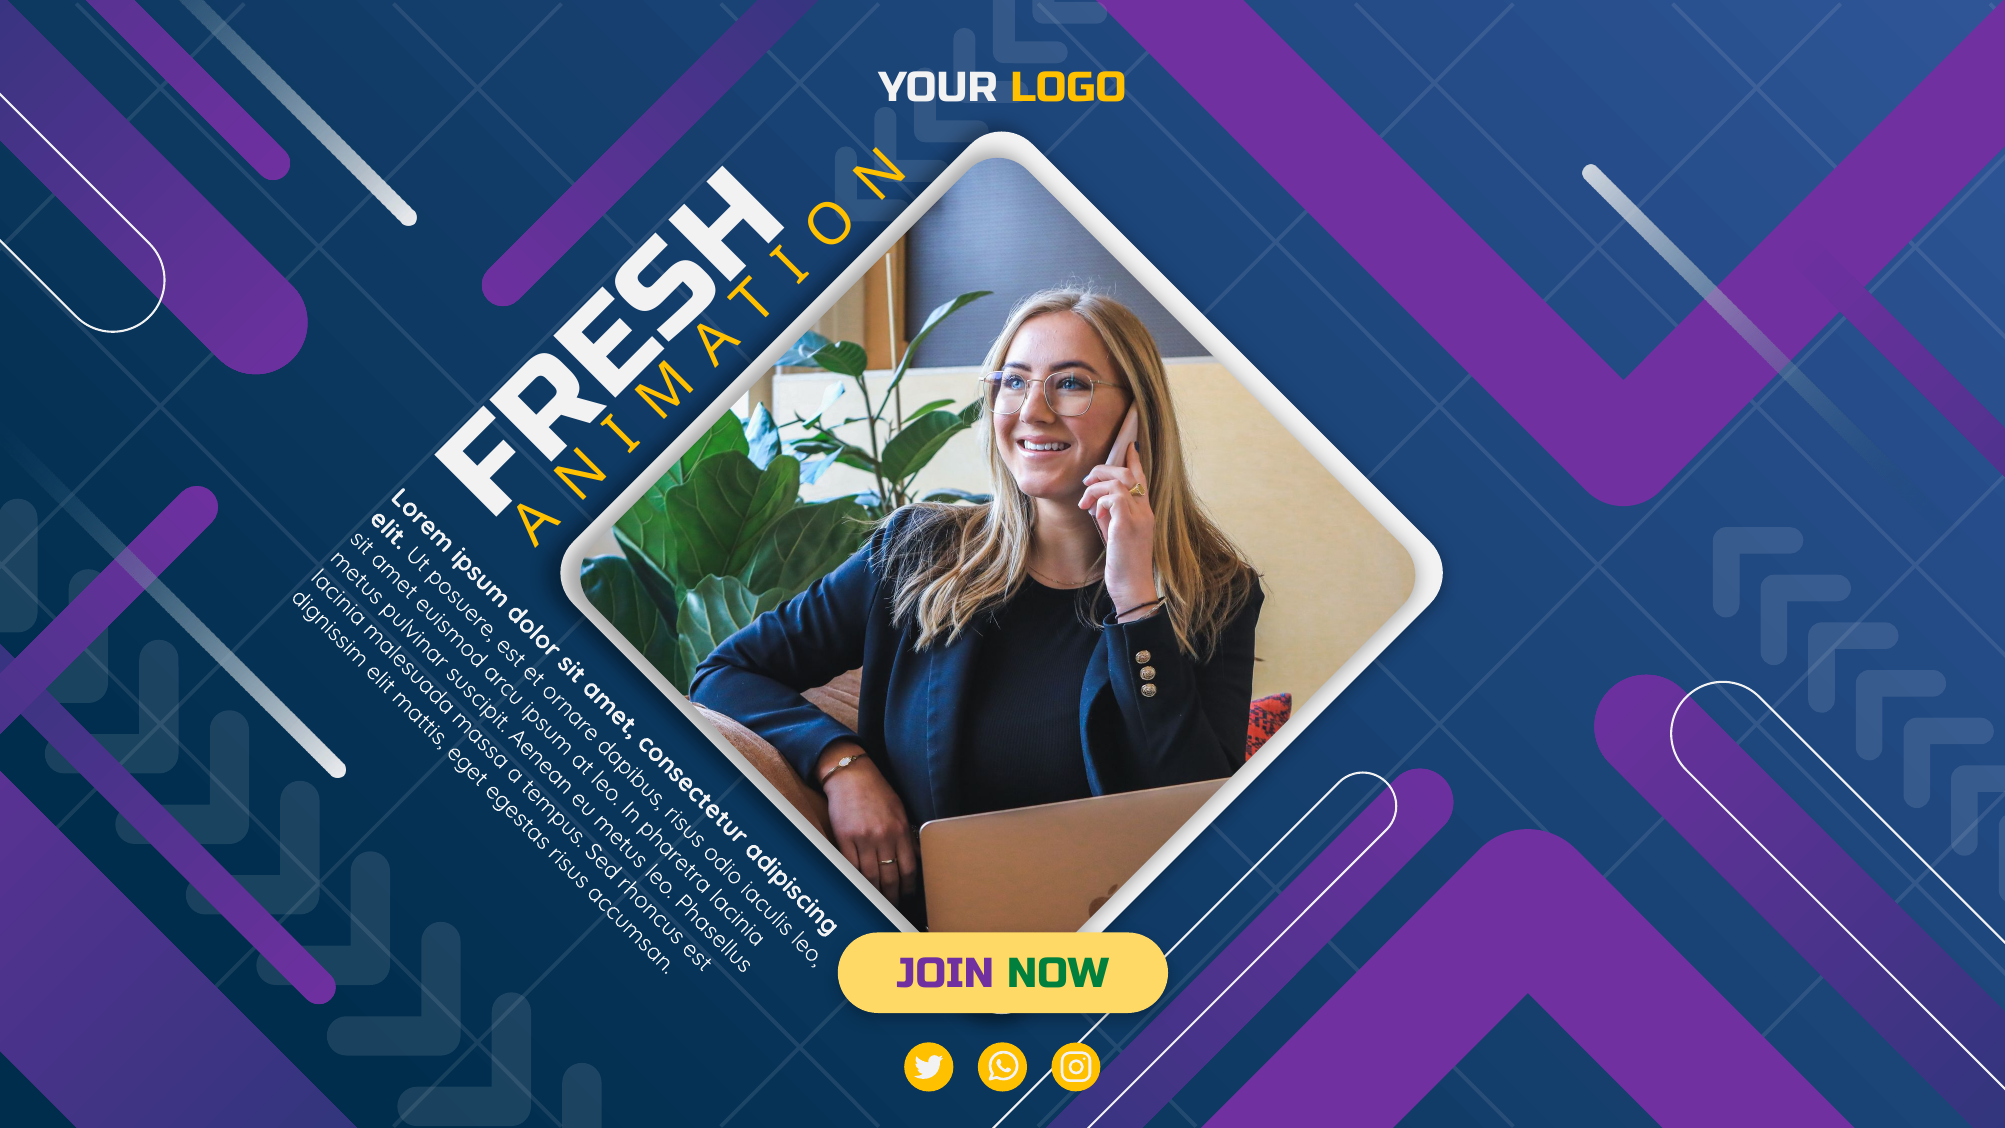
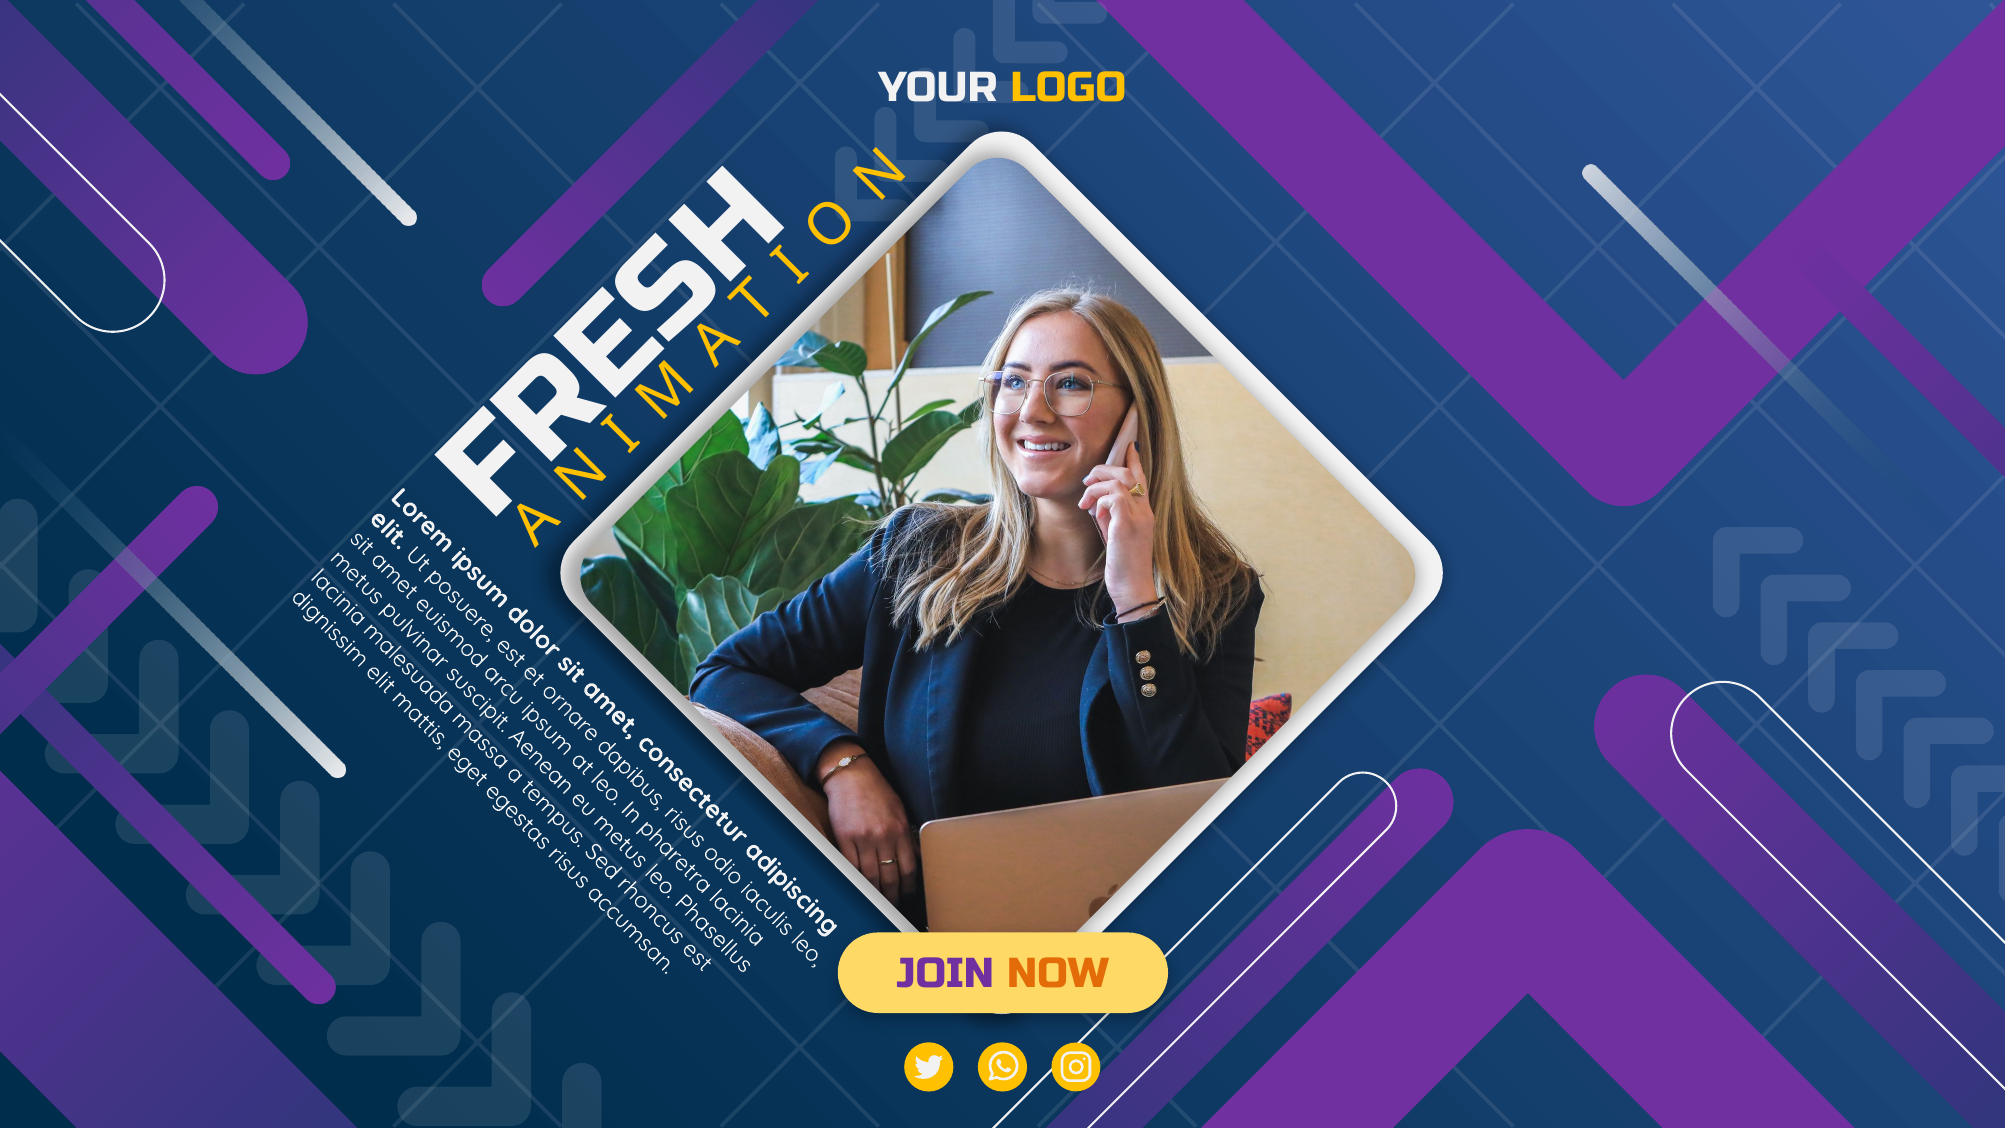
NOW colour: green -> orange
